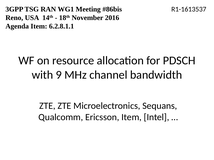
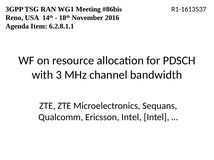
9: 9 -> 3
Ericsson Item: Item -> Intel
